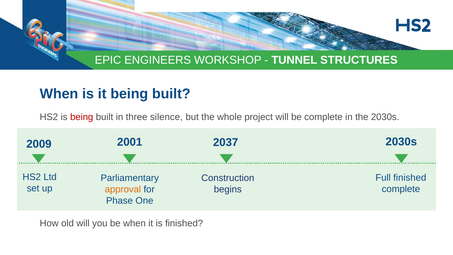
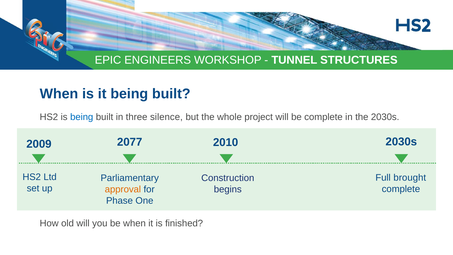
being at (82, 117) colour: red -> blue
2001: 2001 -> 2077
2037: 2037 -> 2010
Full finished: finished -> brought
